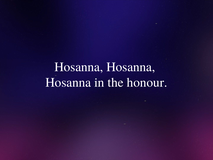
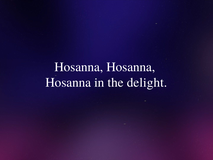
honour: honour -> delight
